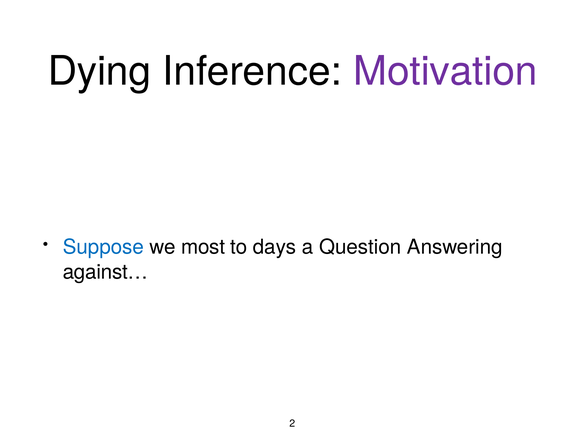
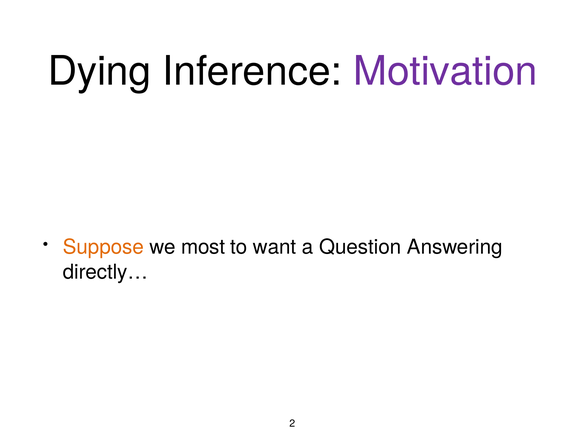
Suppose colour: blue -> orange
days: days -> want
against…: against… -> directly…
